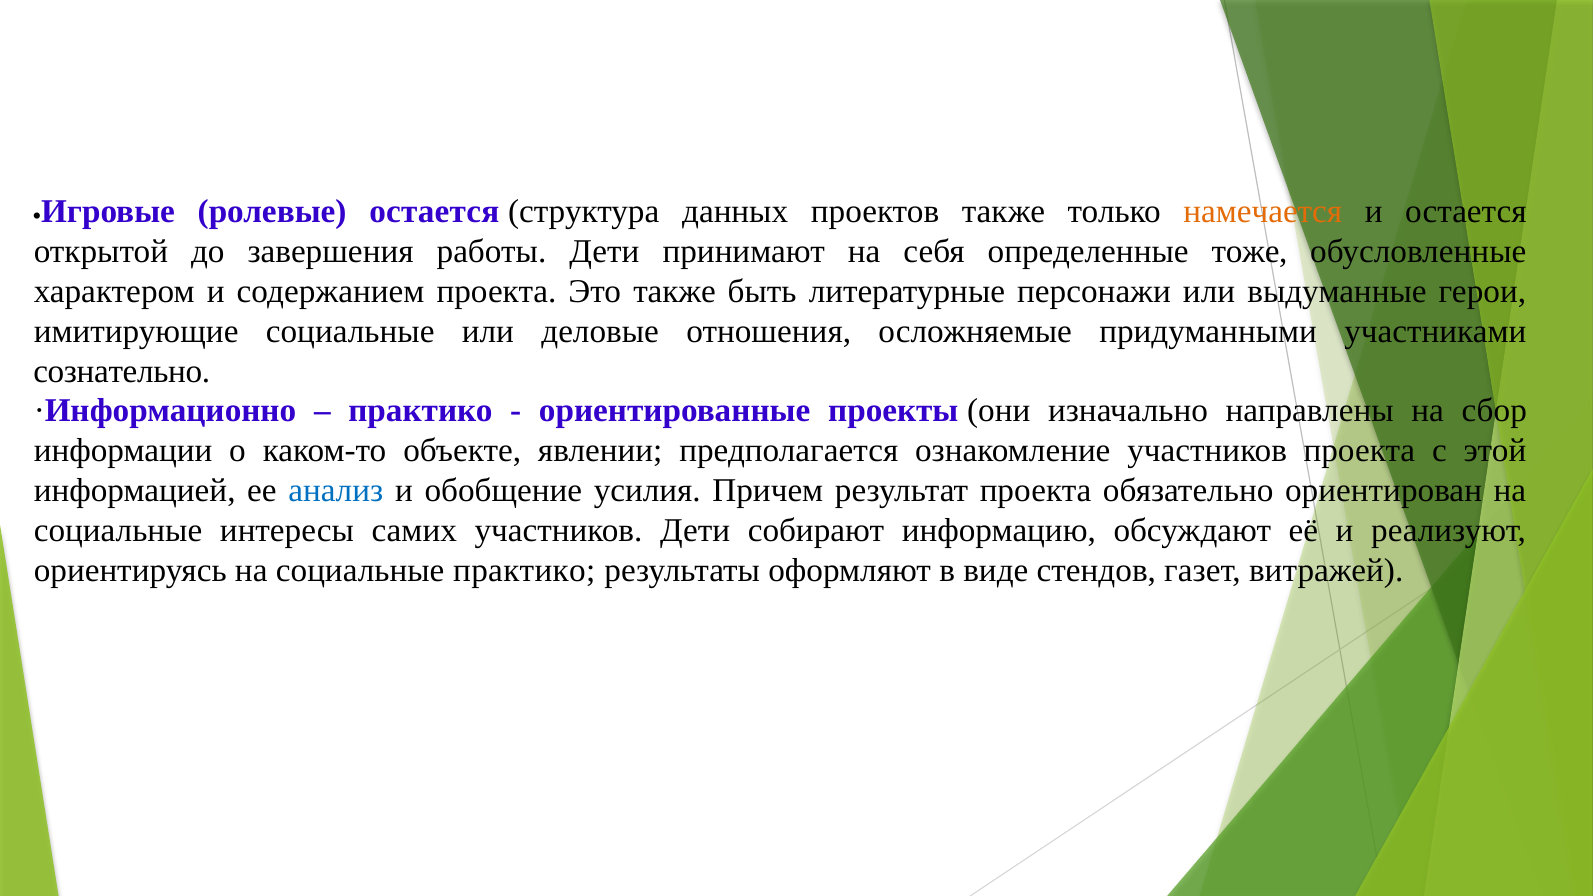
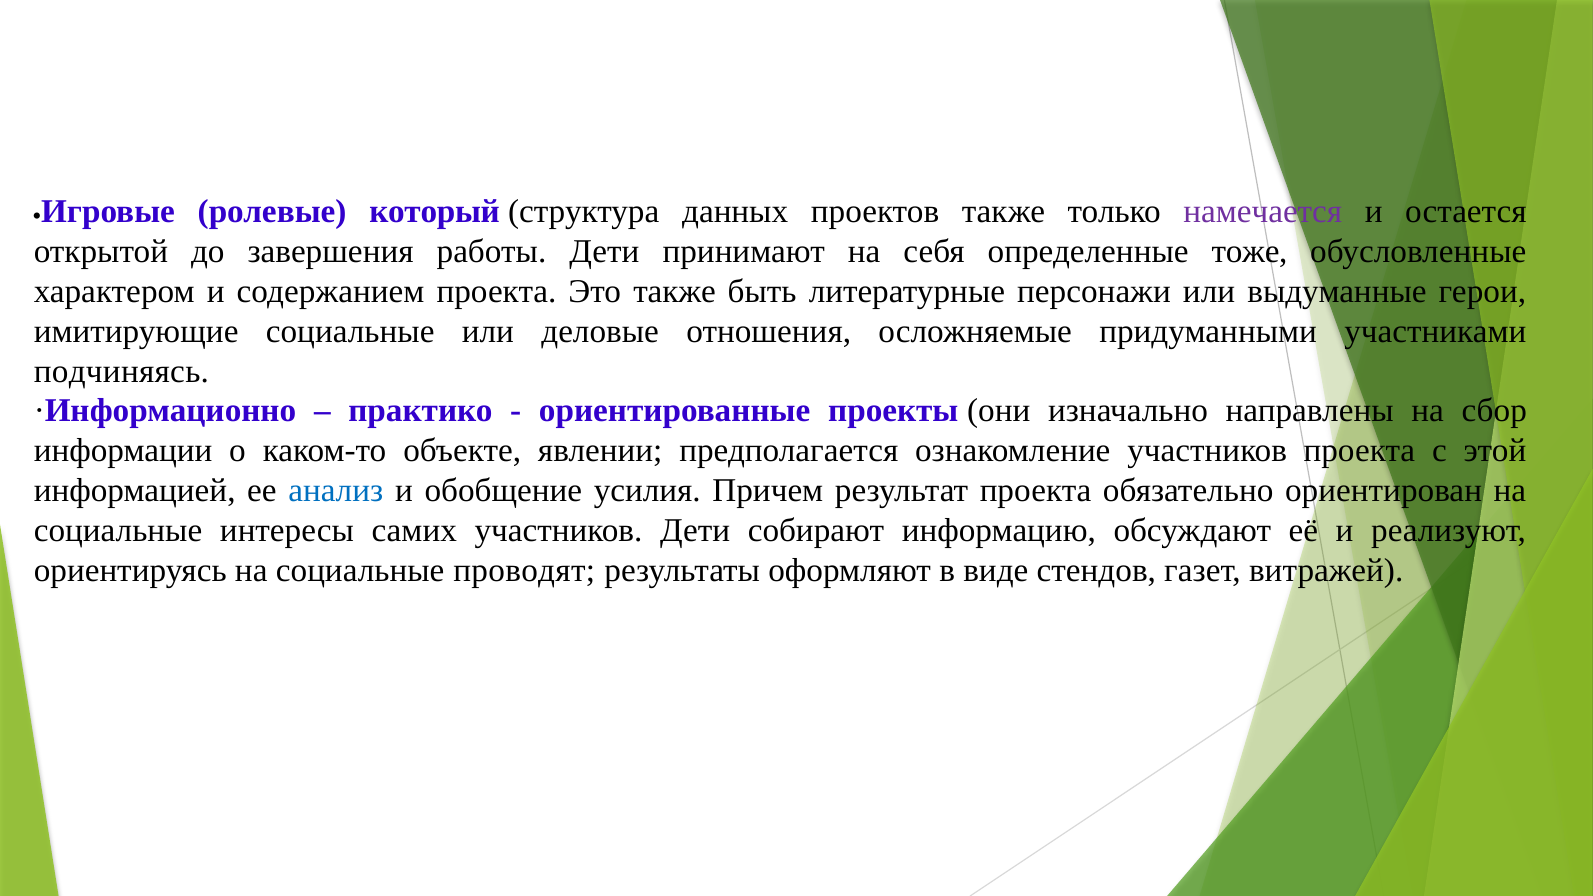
ролевые остается: остается -> который
намечается colour: orange -> purple
сознательно: сознательно -> подчиняясь
социальные практико: практико -> проводят
